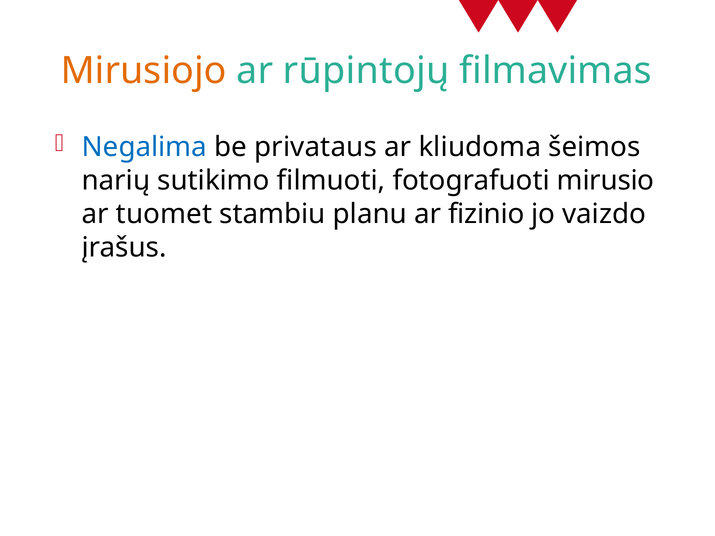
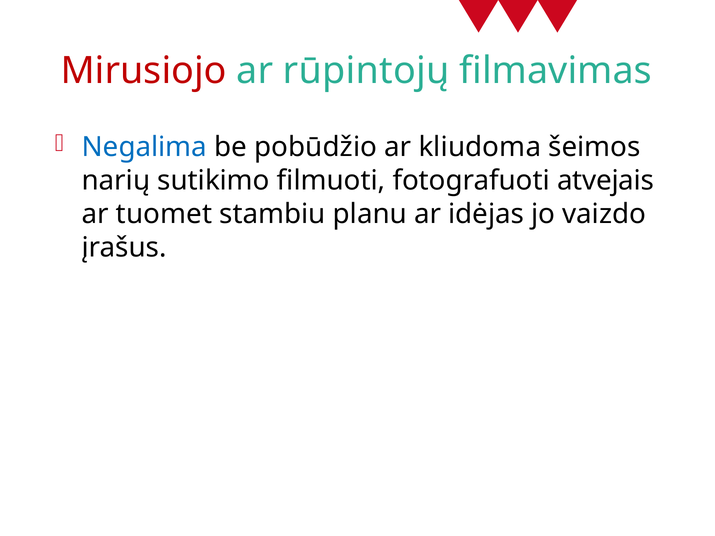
Mirusiojo colour: orange -> red
privataus: privataus -> pobūdžio
mirusio: mirusio -> atvejais
fizinio: fizinio -> idėjas
